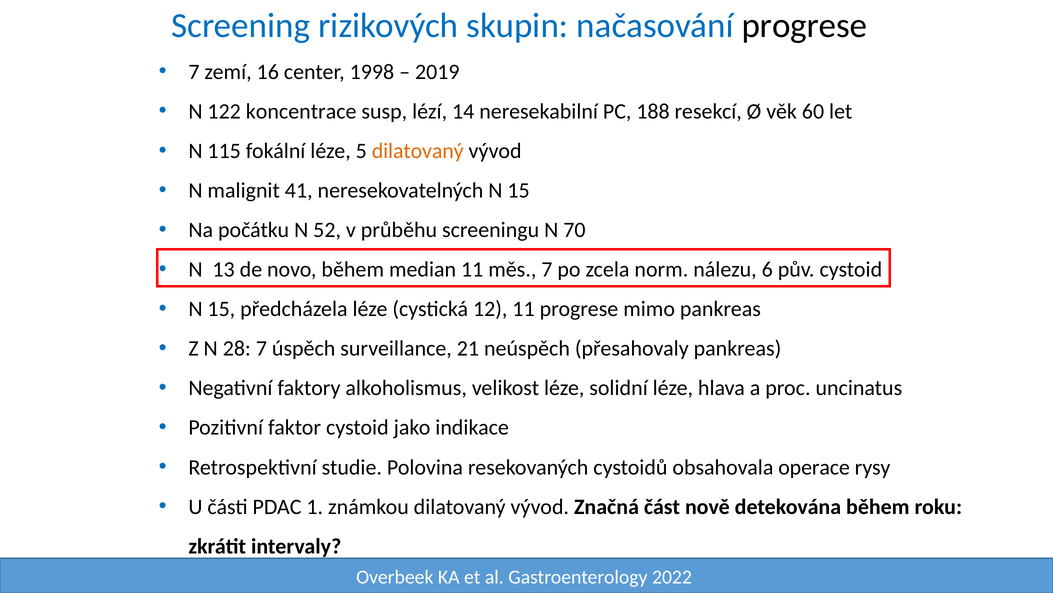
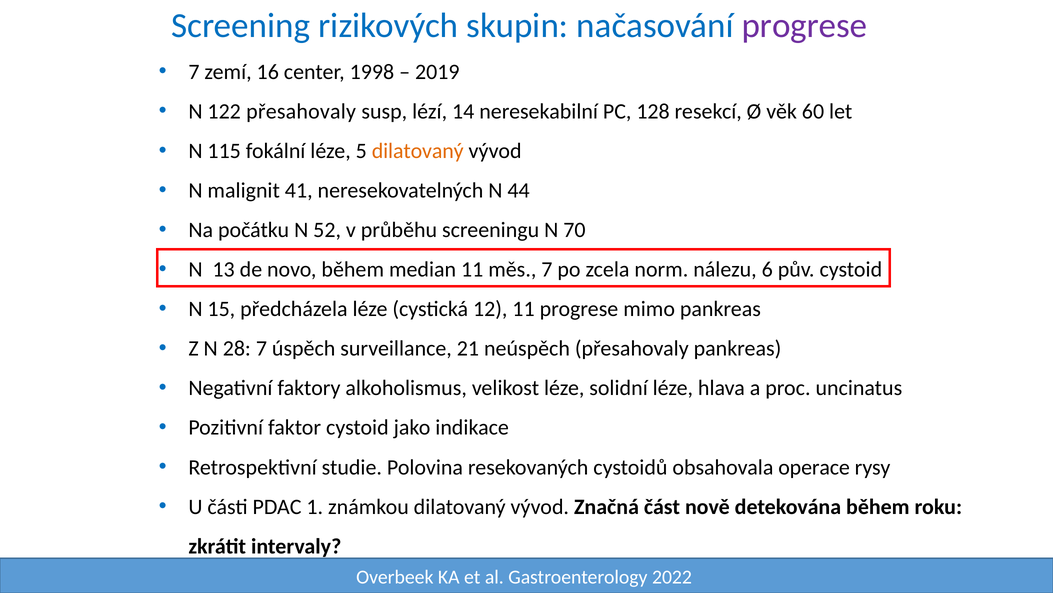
progrese at (805, 26) colour: black -> purple
122 koncentrace: koncentrace -> přesahovaly
188: 188 -> 128
neresekovatelných N 15: 15 -> 44
